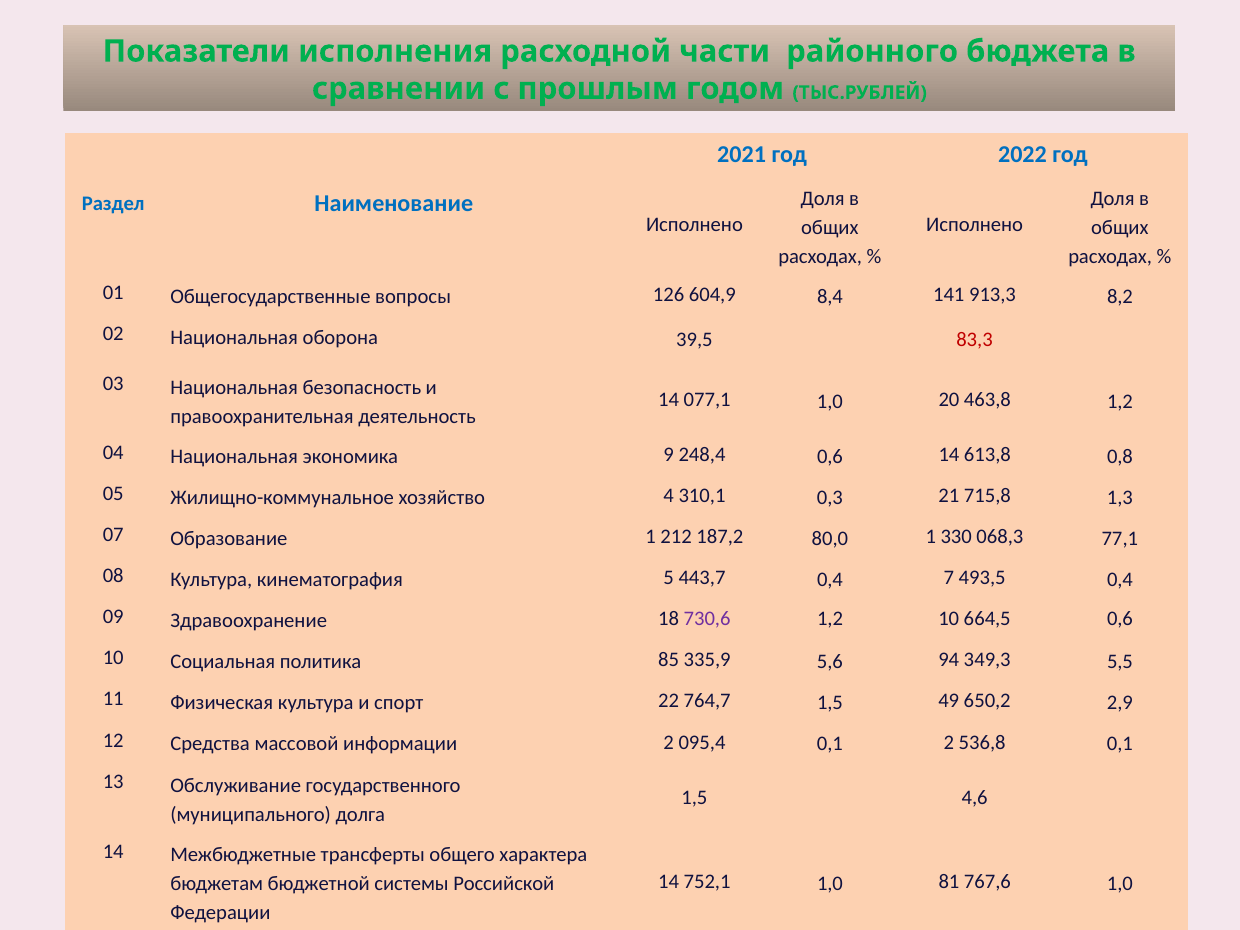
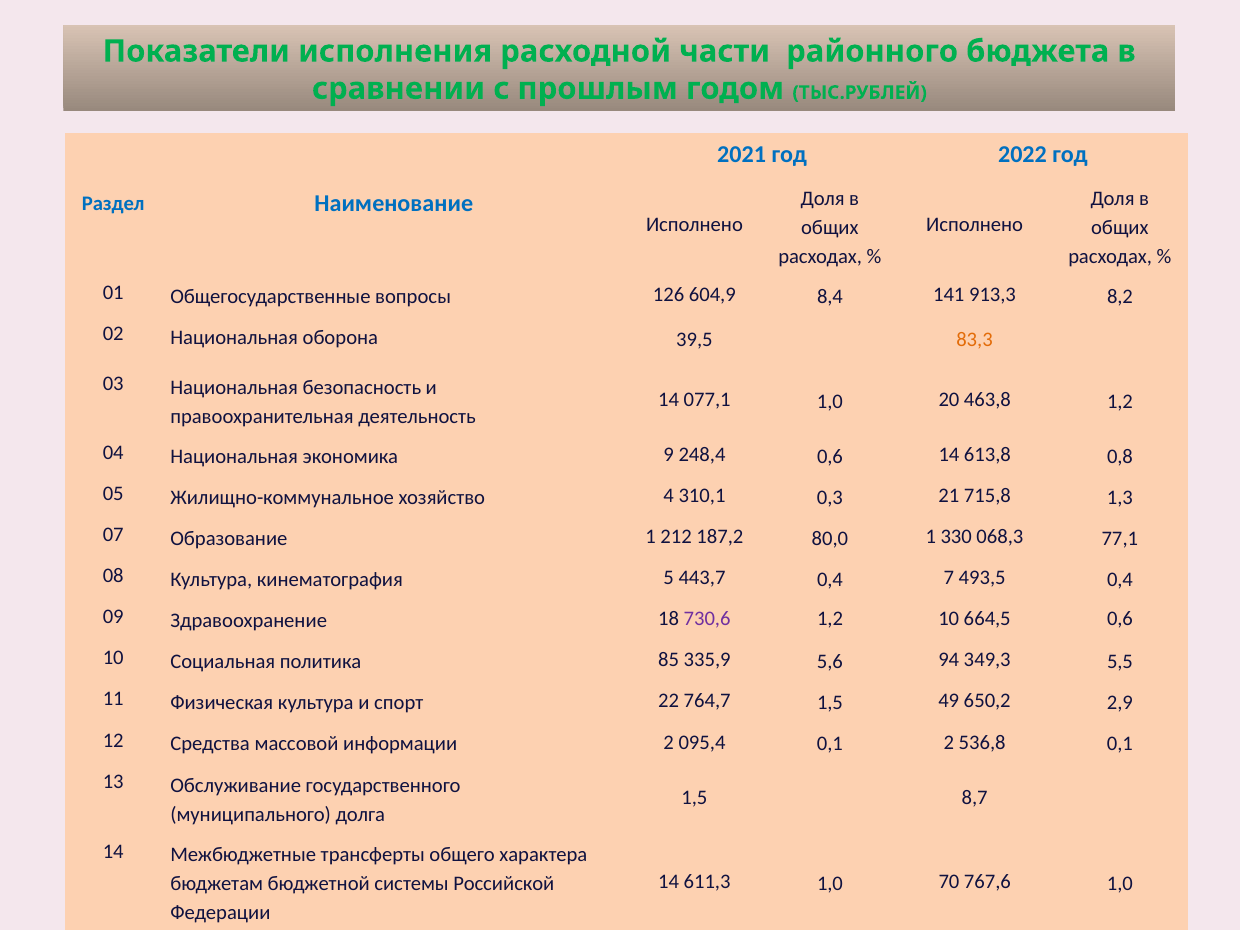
83,3 colour: red -> orange
4,6: 4,6 -> 8,7
752,1: 752,1 -> 611,3
81: 81 -> 70
